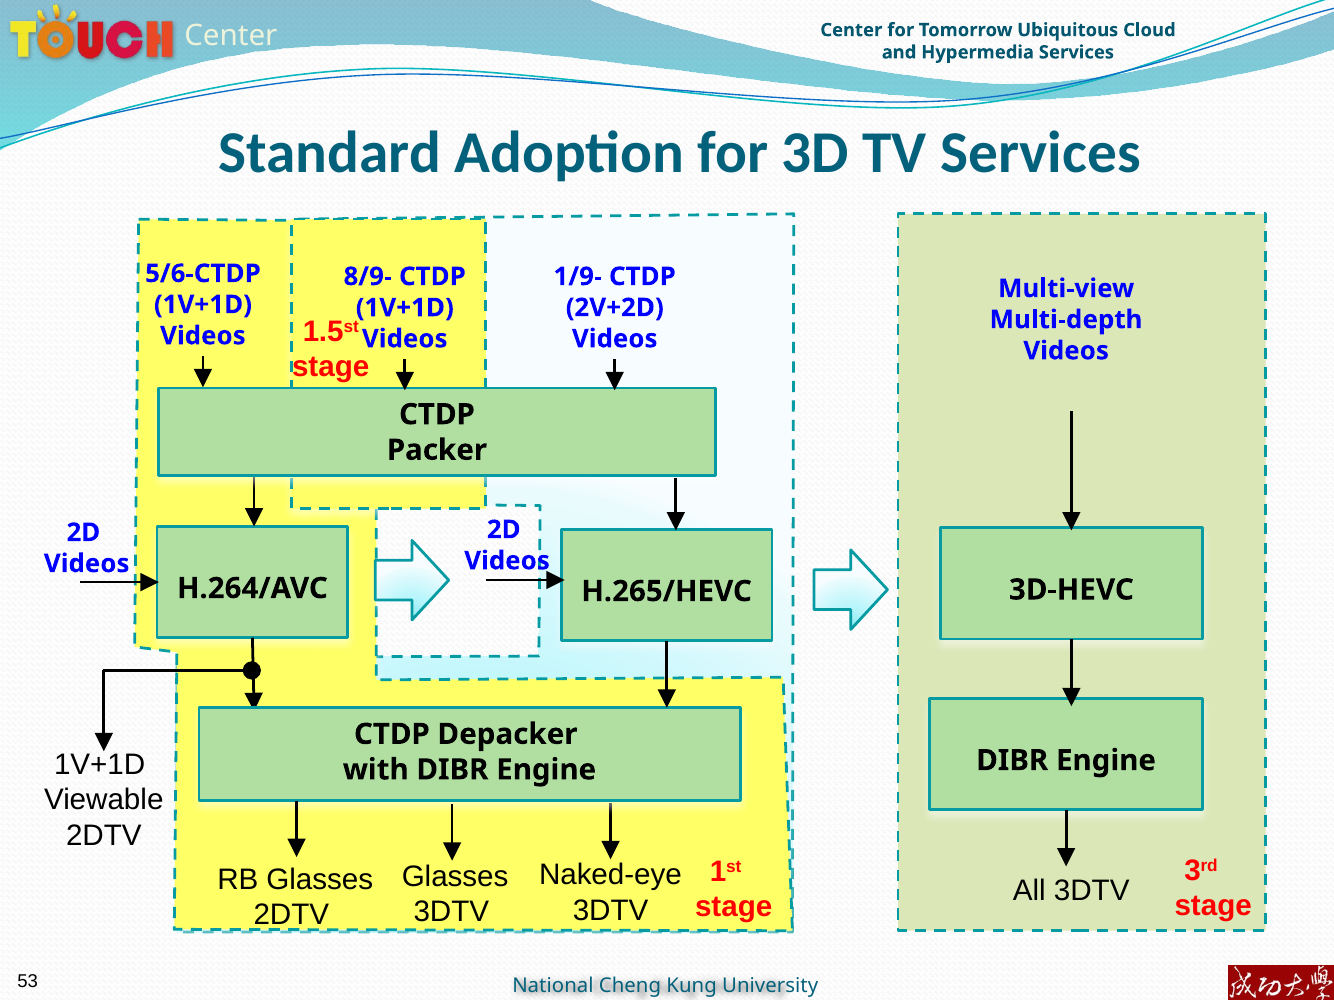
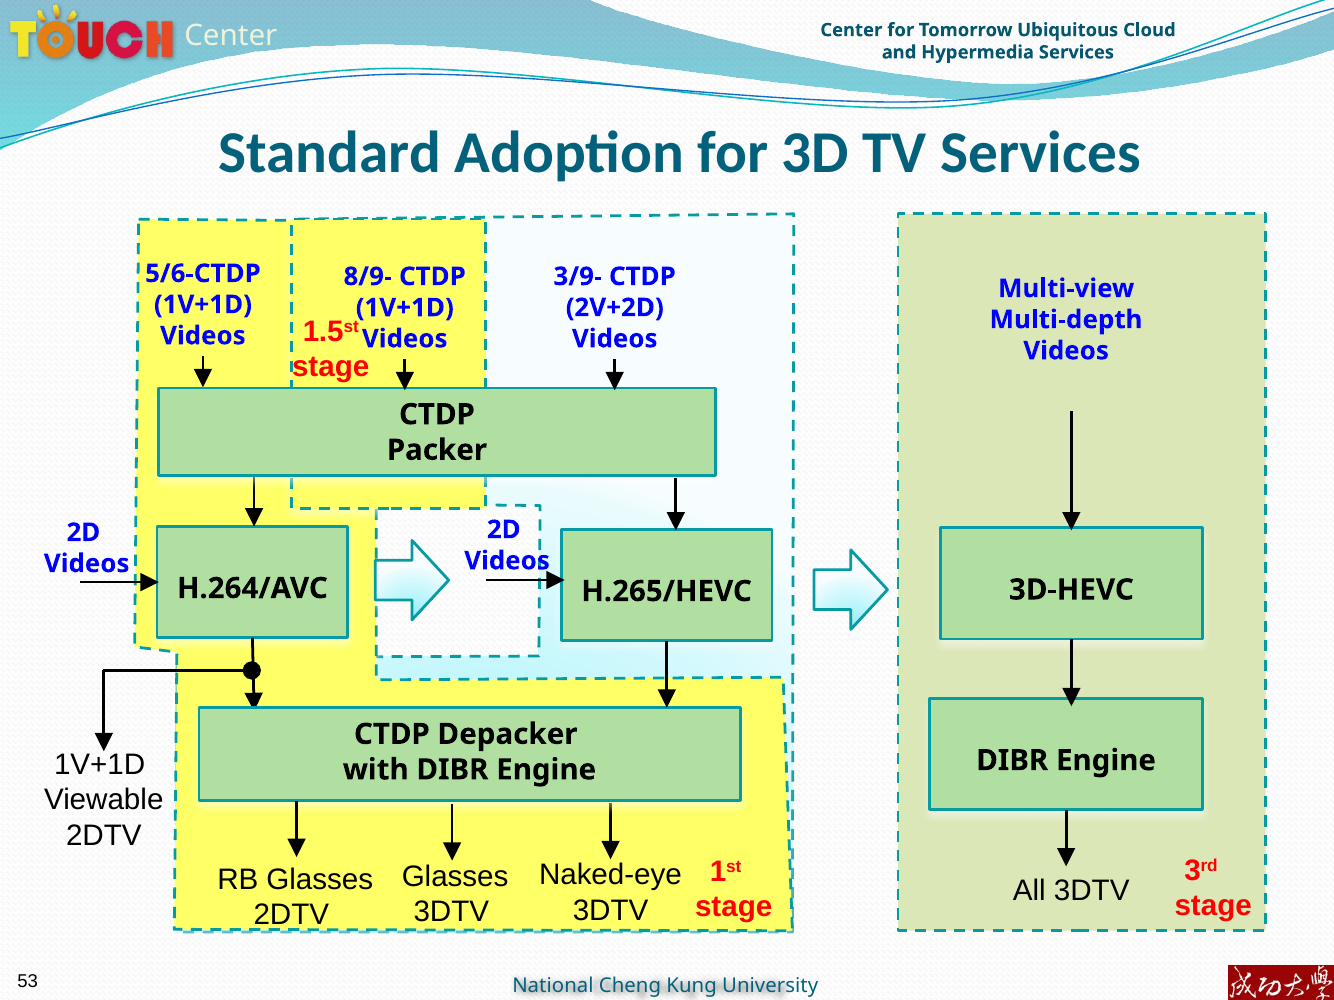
1/9-: 1/9- -> 3/9-
